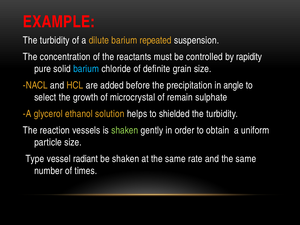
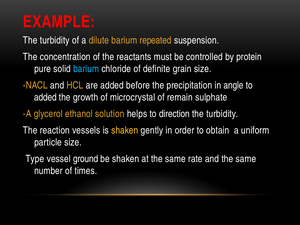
rapidity: rapidity -> protein
select at (45, 97): select -> added
shielded: shielded -> direction
shaken at (125, 130) colour: light green -> yellow
radiant: radiant -> ground
